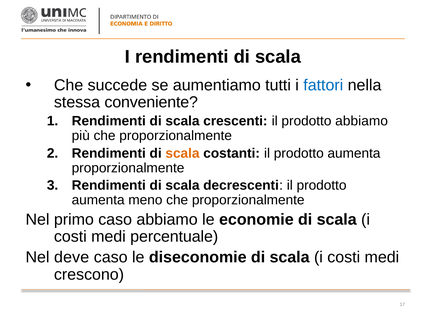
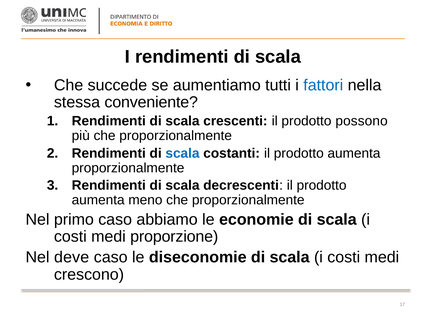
prodotto abbiamo: abbiamo -> possono
scala at (182, 154) colour: orange -> blue
percentuale: percentuale -> proporzione
